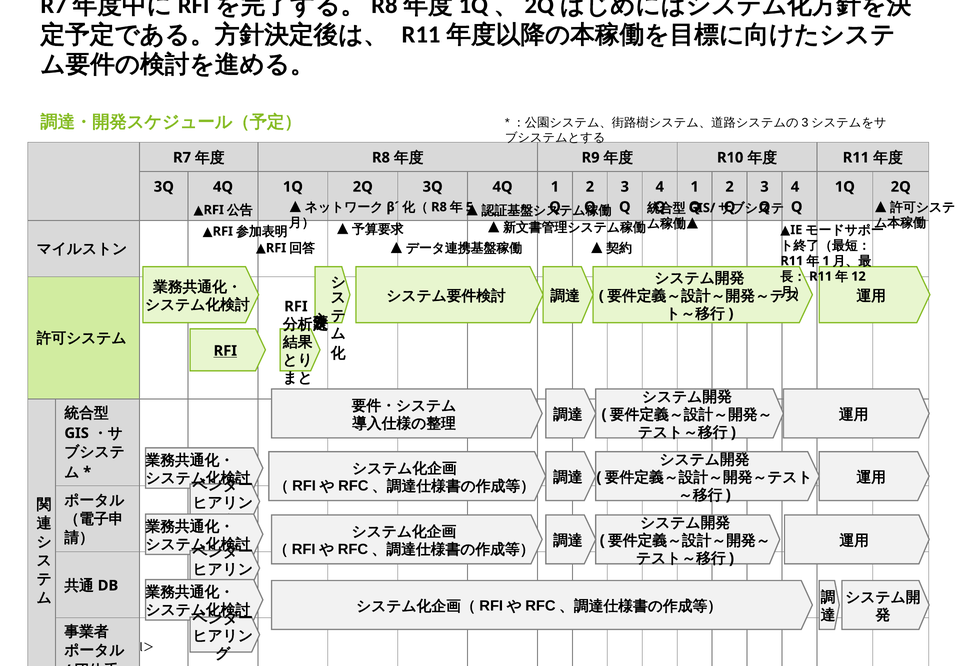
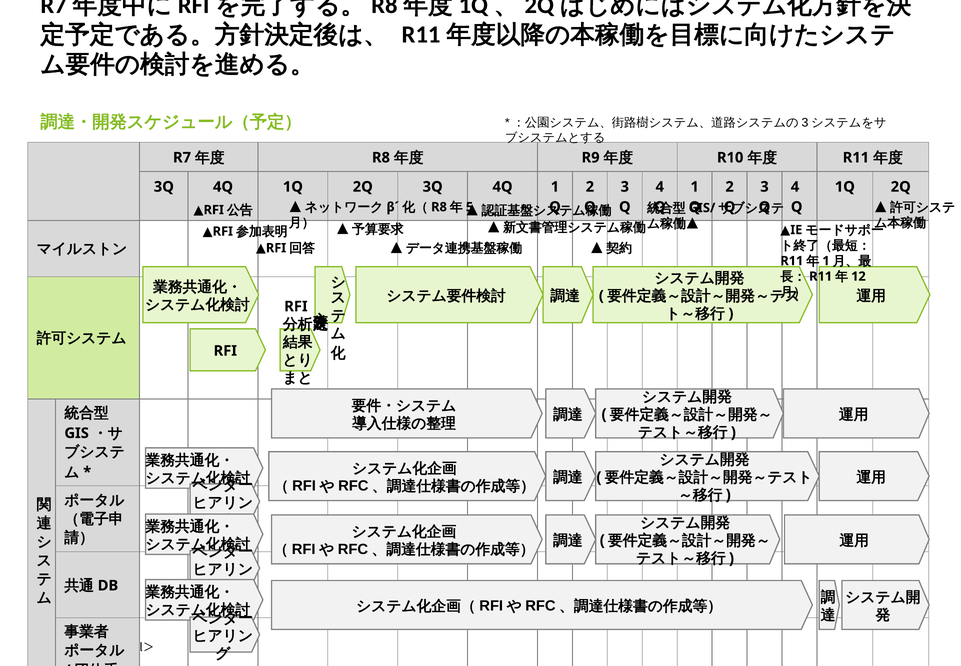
RFI at (225, 350) underline: present -> none
